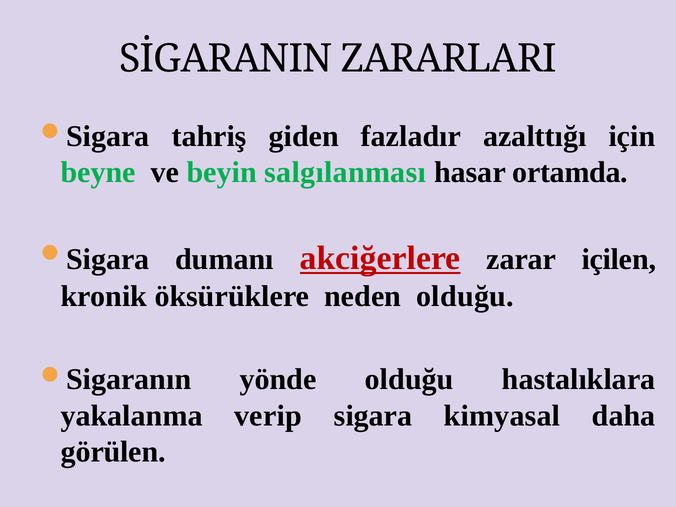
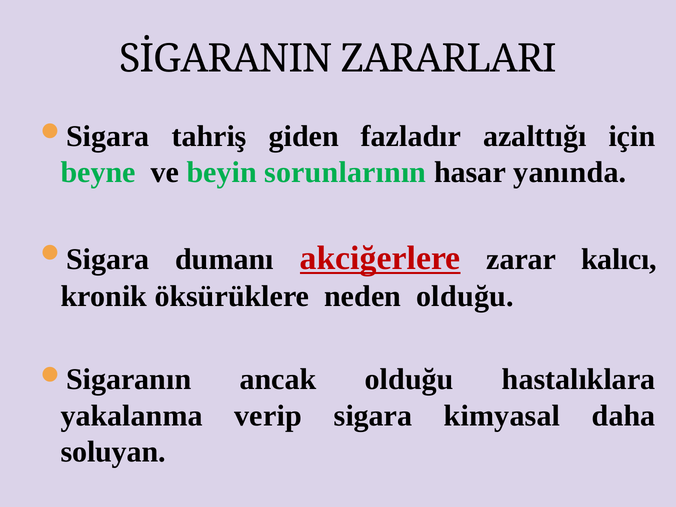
salgılanması: salgılanması -> sorunlarının
ortamda: ortamda -> yanında
içilen: içilen -> kalıcı
yönde: yönde -> ancak
görülen: görülen -> soluyan
